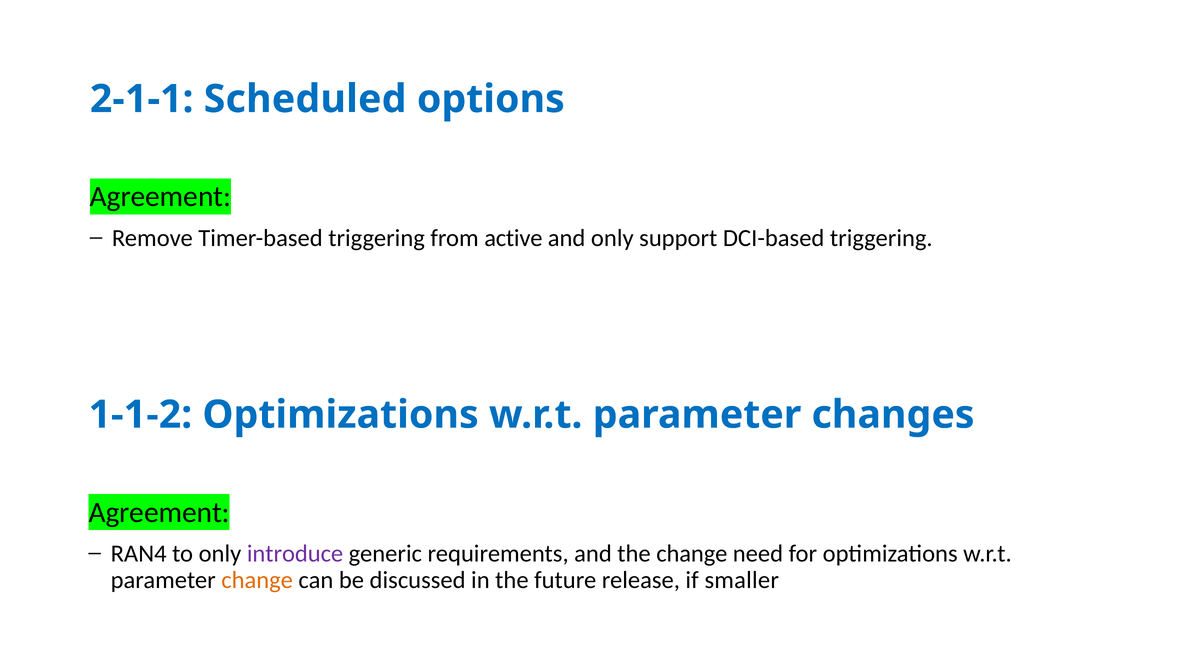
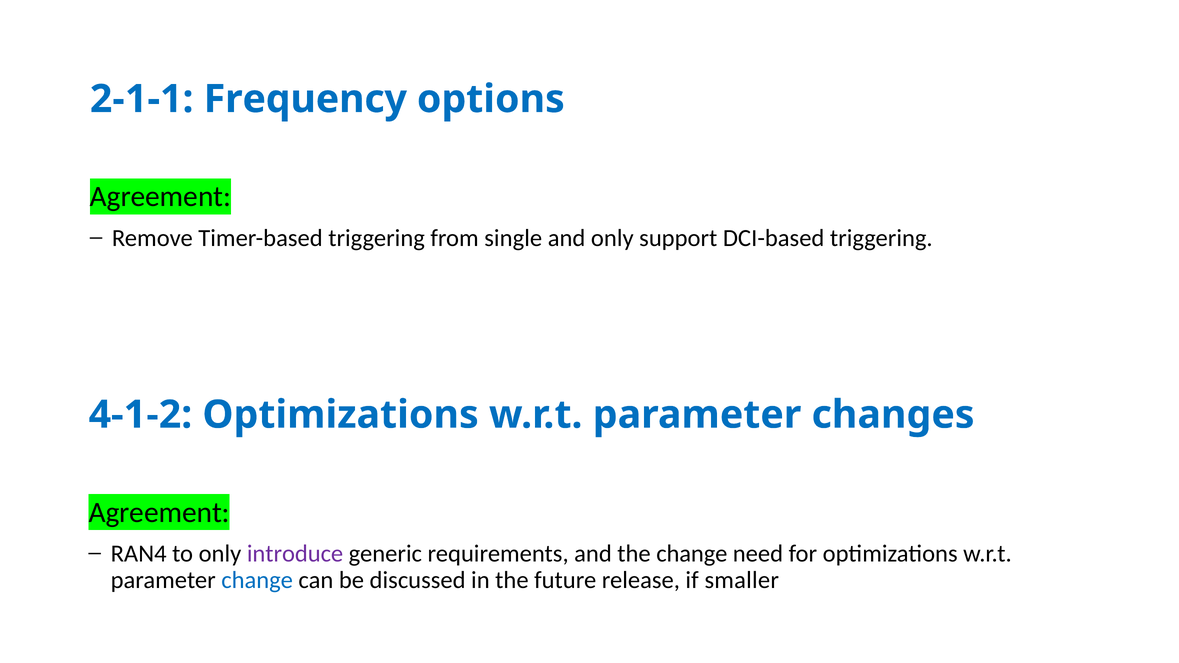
Scheduled: Scheduled -> Frequency
active: active -> single
1-1-2: 1-1-2 -> 4-1-2
change at (257, 581) colour: orange -> blue
